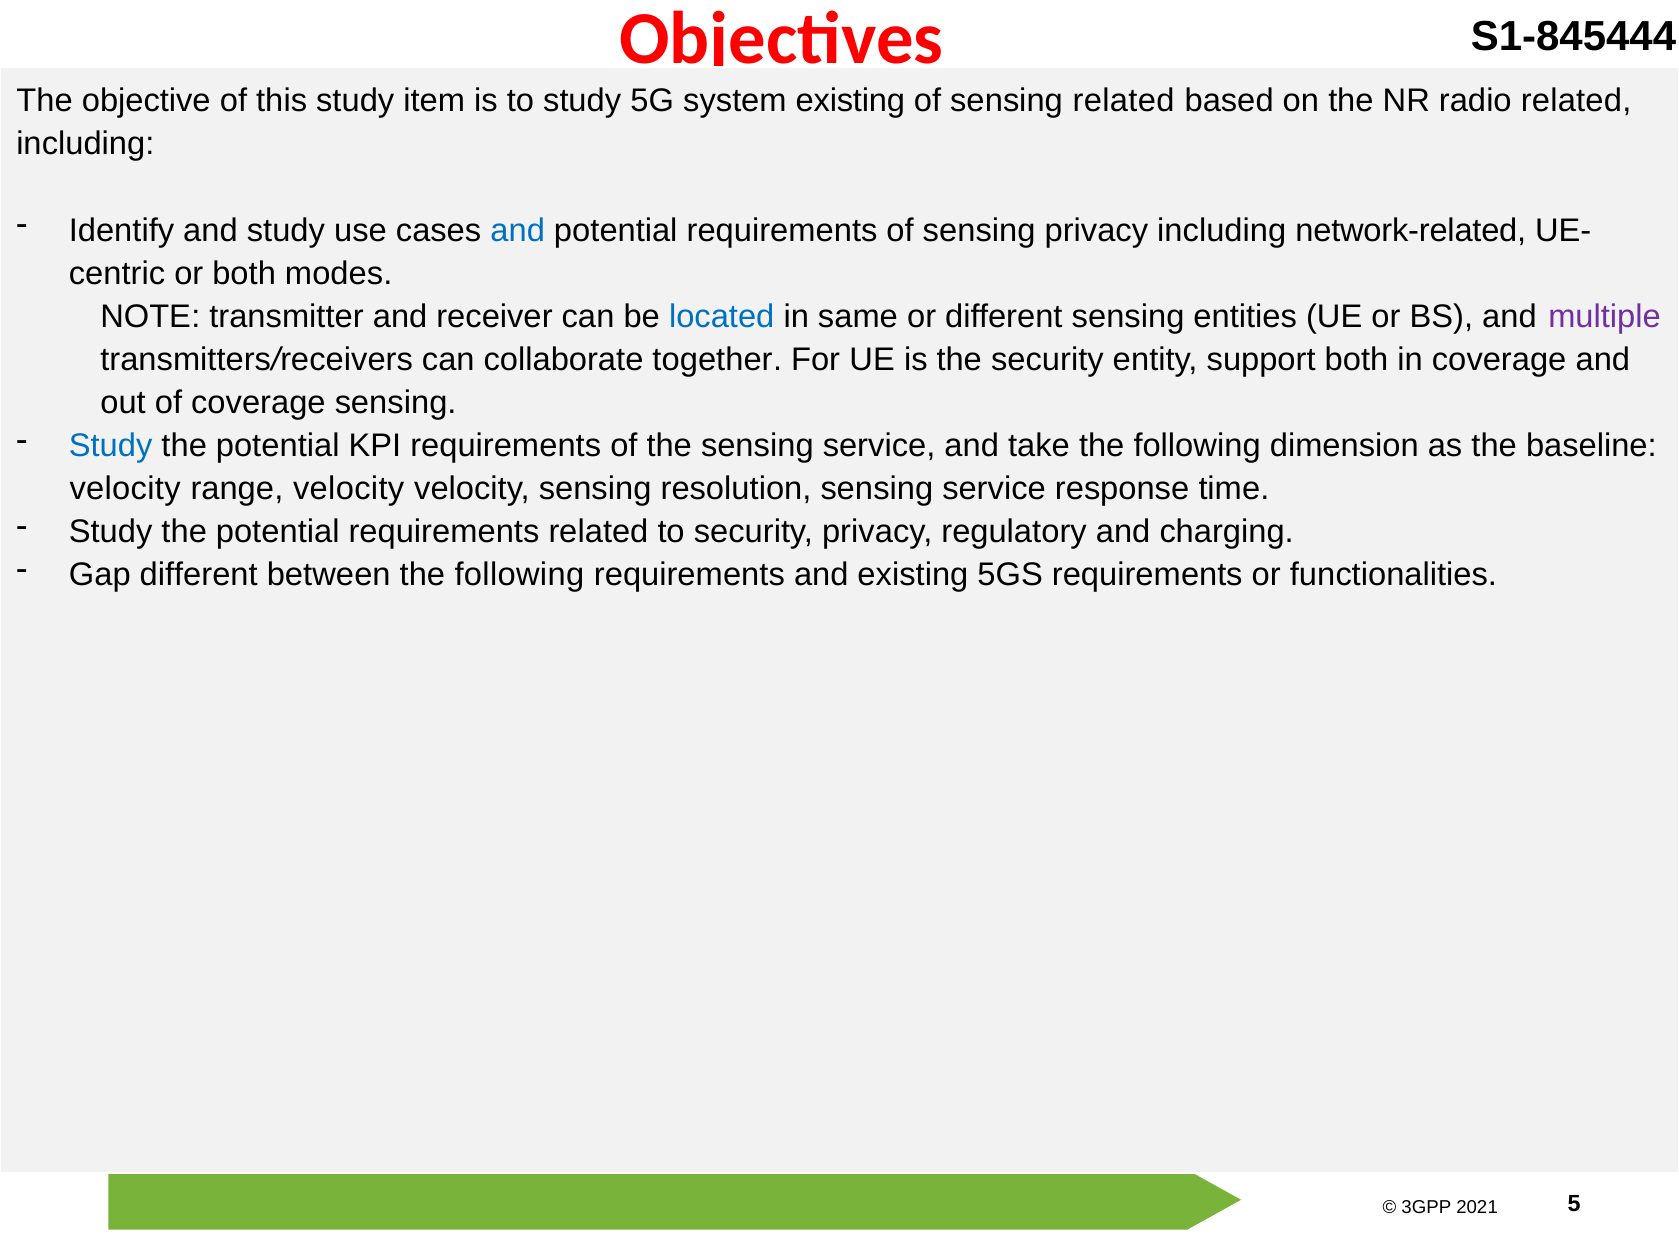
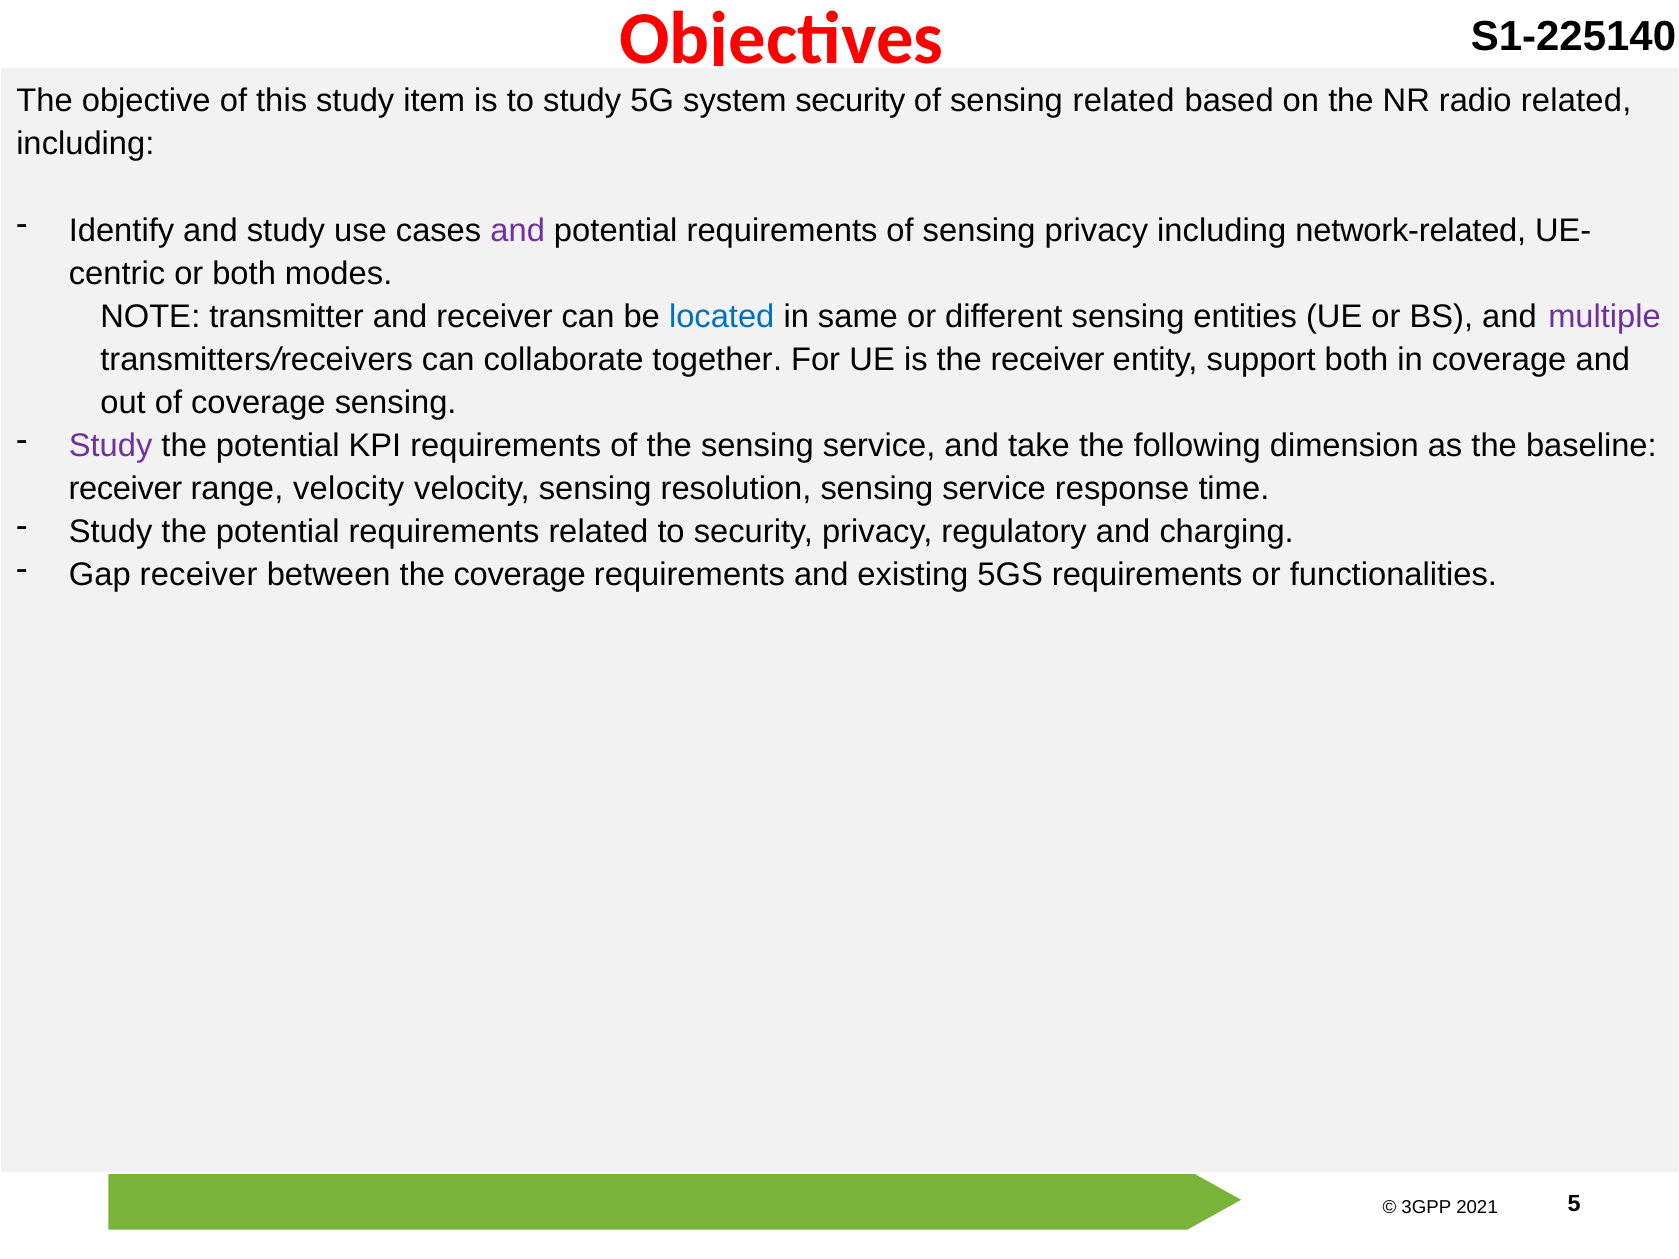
S1-845444: S1-845444 -> S1-225140
system existing: existing -> security
and at (518, 230) colour: blue -> purple
the security: security -> receiver
Study at (111, 446) colour: blue -> purple
velocity at (125, 489): velocity -> receiver
Gap different: different -> receiver
between the following: following -> coverage
